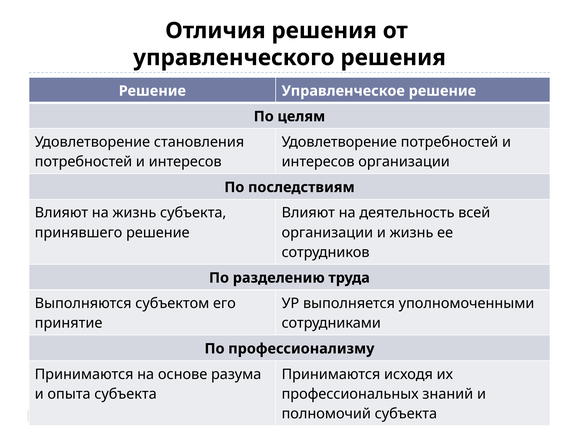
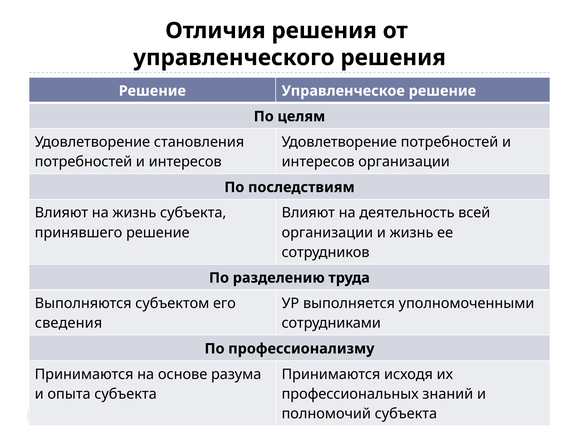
принятие: принятие -> сведения
